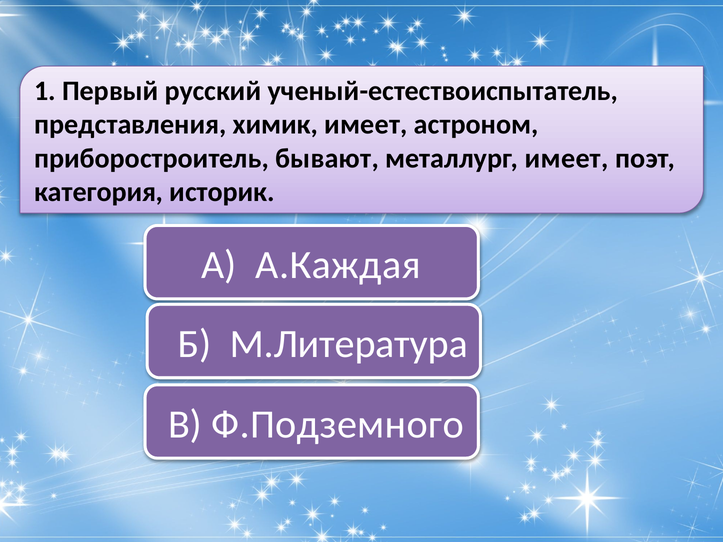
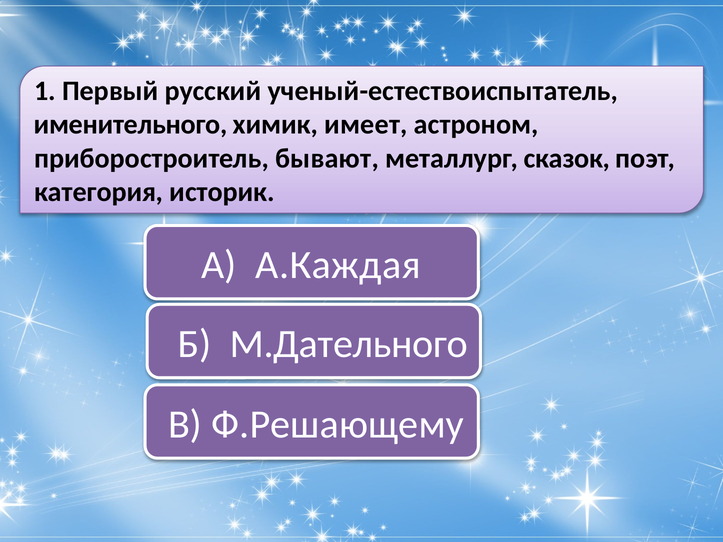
представления: представления -> именительного
металлург имеет: имеет -> сказок
М.Литература: М.Литература -> М.Дательного
Ф.Подземного: Ф.Подземного -> Ф.Решающему
